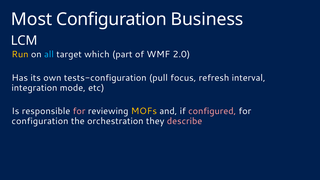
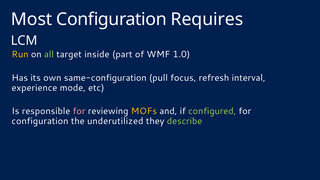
Business: Business -> Requires
all colour: light blue -> light green
which: which -> inside
2.0: 2.0 -> 1.0
tests-configuration: tests-configuration -> same-configuration
integration: integration -> experience
configured colour: pink -> light green
orchestration: orchestration -> underutilized
describe colour: pink -> light green
